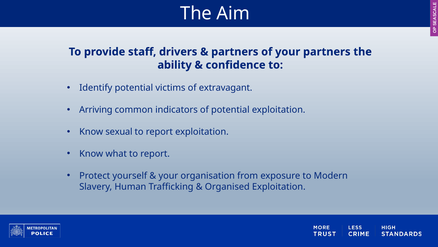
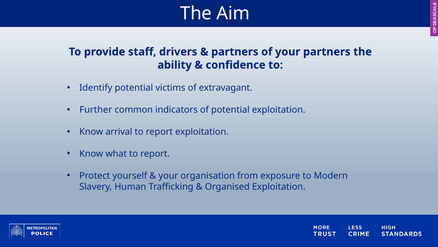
Arriving: Arriving -> Further
sexual: sexual -> arrival
